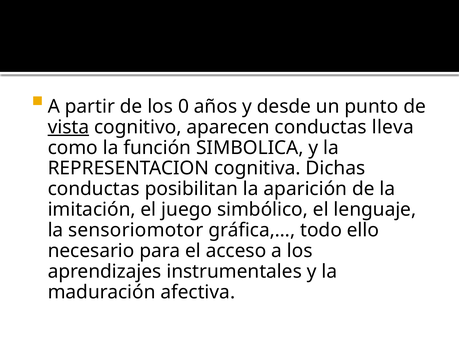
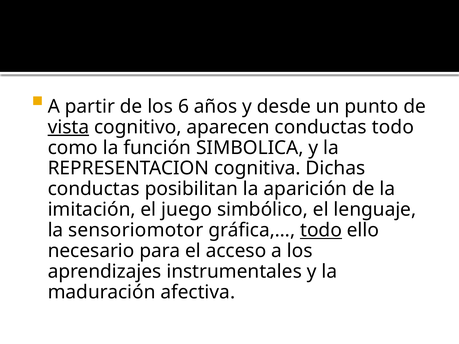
0: 0 -> 6
conductas lleva: lleva -> todo
todo at (321, 230) underline: none -> present
